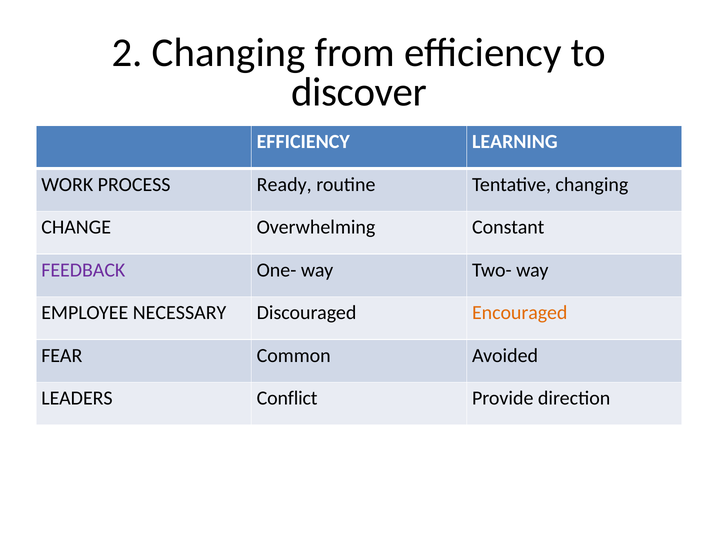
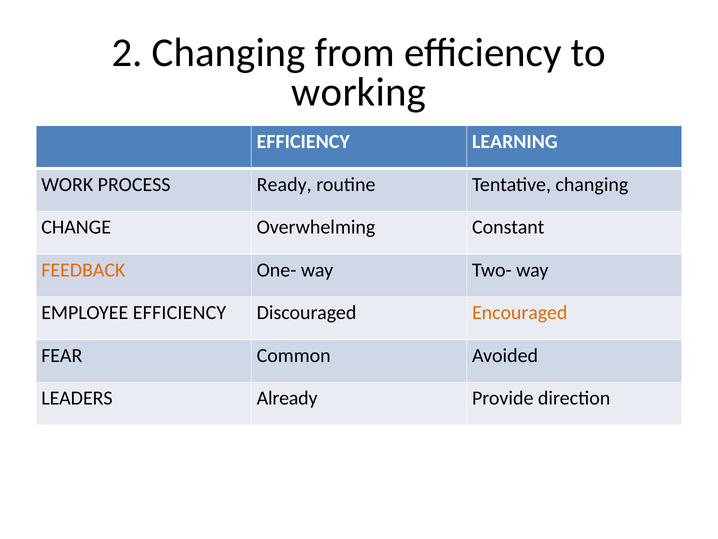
discover: discover -> working
FEEDBACK colour: purple -> orange
EMPLOYEE NECESSARY: NECESSARY -> EFFICIENCY
Conflict: Conflict -> Already
